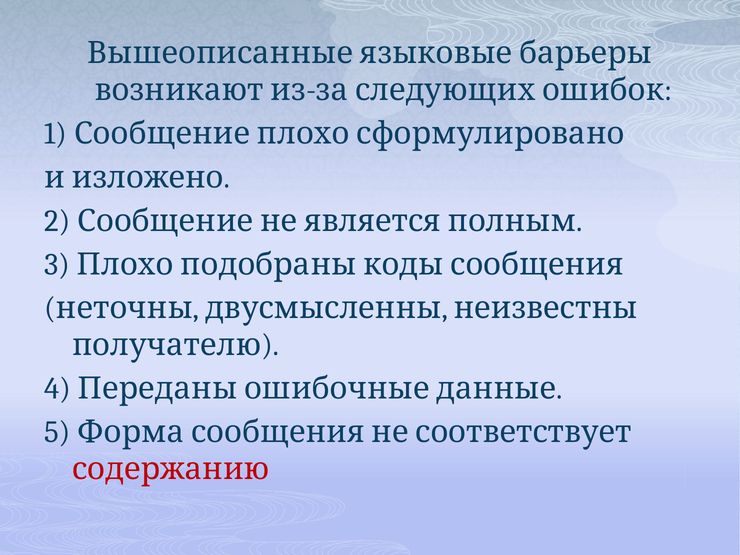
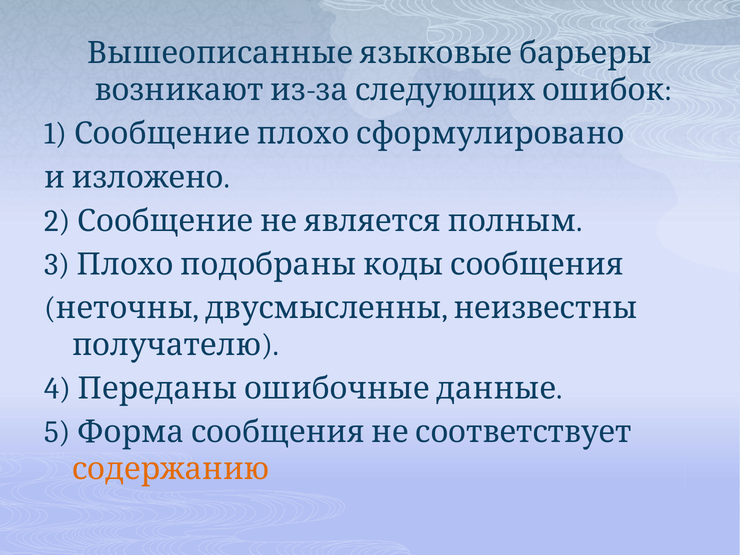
содержанию colour: red -> orange
